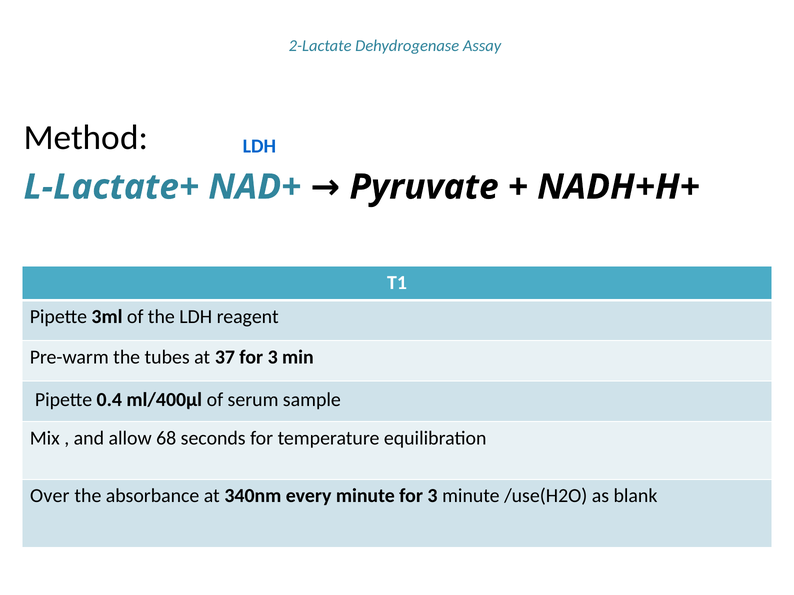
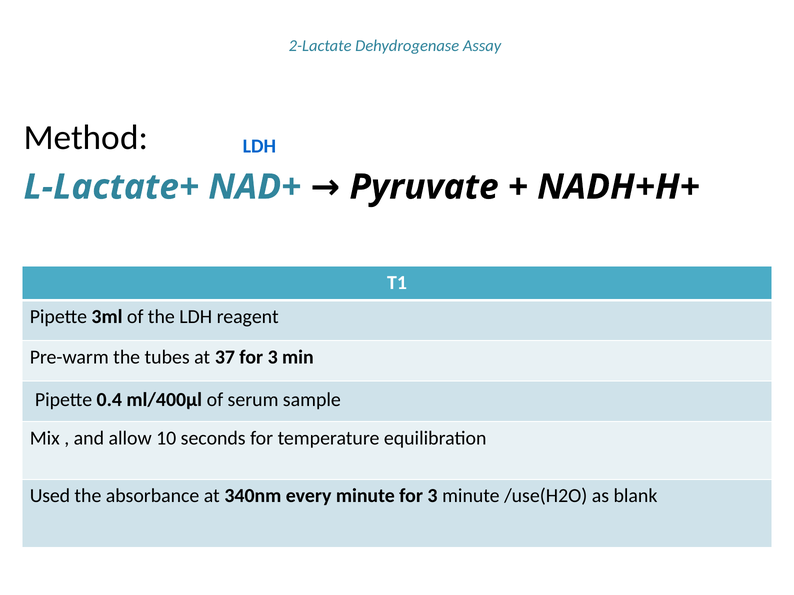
68: 68 -> 10
Over: Over -> Used
